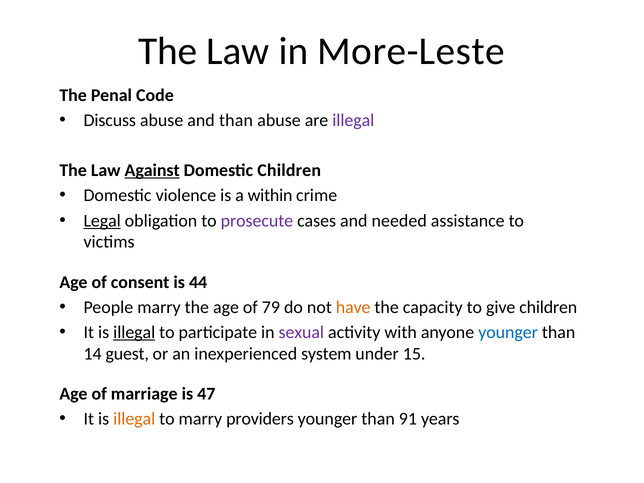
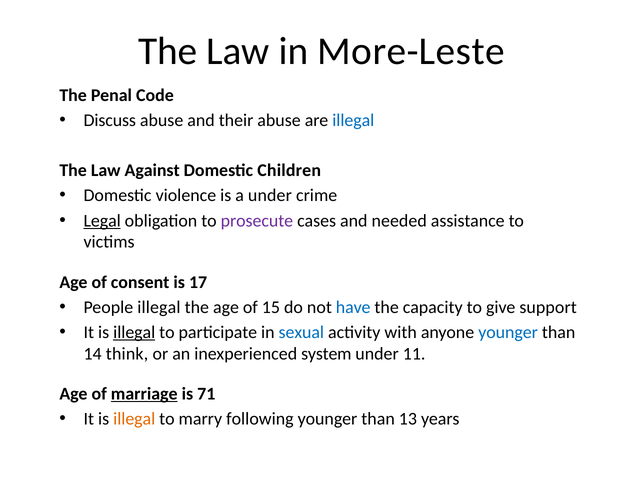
and than: than -> their
illegal at (353, 120) colour: purple -> blue
Against underline: present -> none
a within: within -> under
44: 44 -> 17
People marry: marry -> illegal
79: 79 -> 15
have colour: orange -> blue
give children: children -> support
sexual colour: purple -> blue
guest: guest -> think
15: 15 -> 11
marriage underline: none -> present
47: 47 -> 71
providers: providers -> following
91: 91 -> 13
